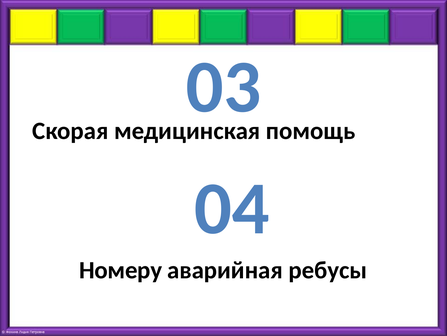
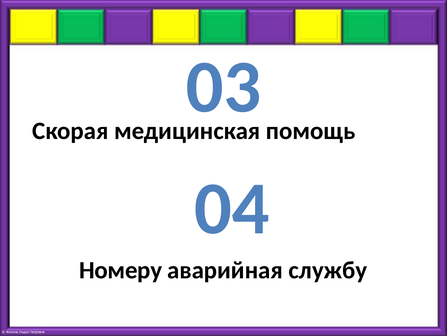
ребусы: ребусы -> службу
